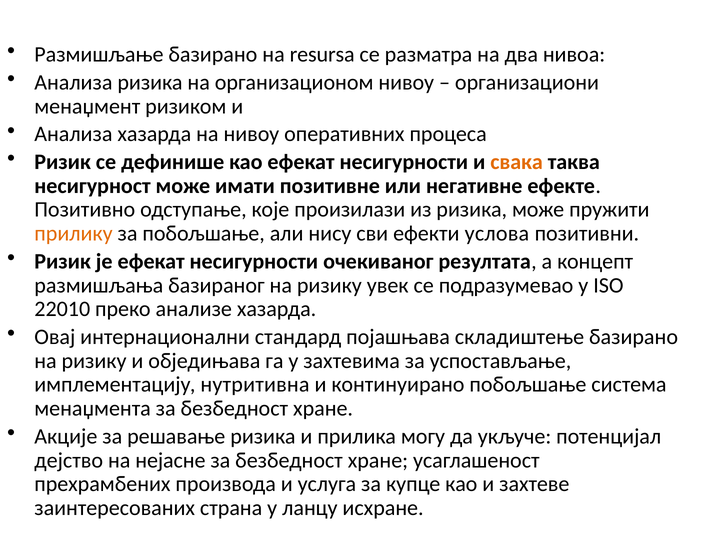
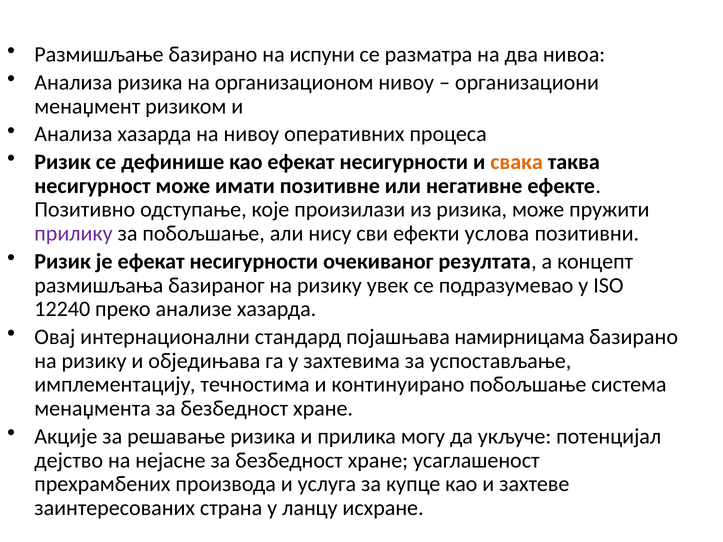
resursa: resursa -> испуни
прилику colour: orange -> purple
22010: 22010 -> 12240
складиштење: складиштење -> намирницама
нутритивна: нутритивна -> течностима
